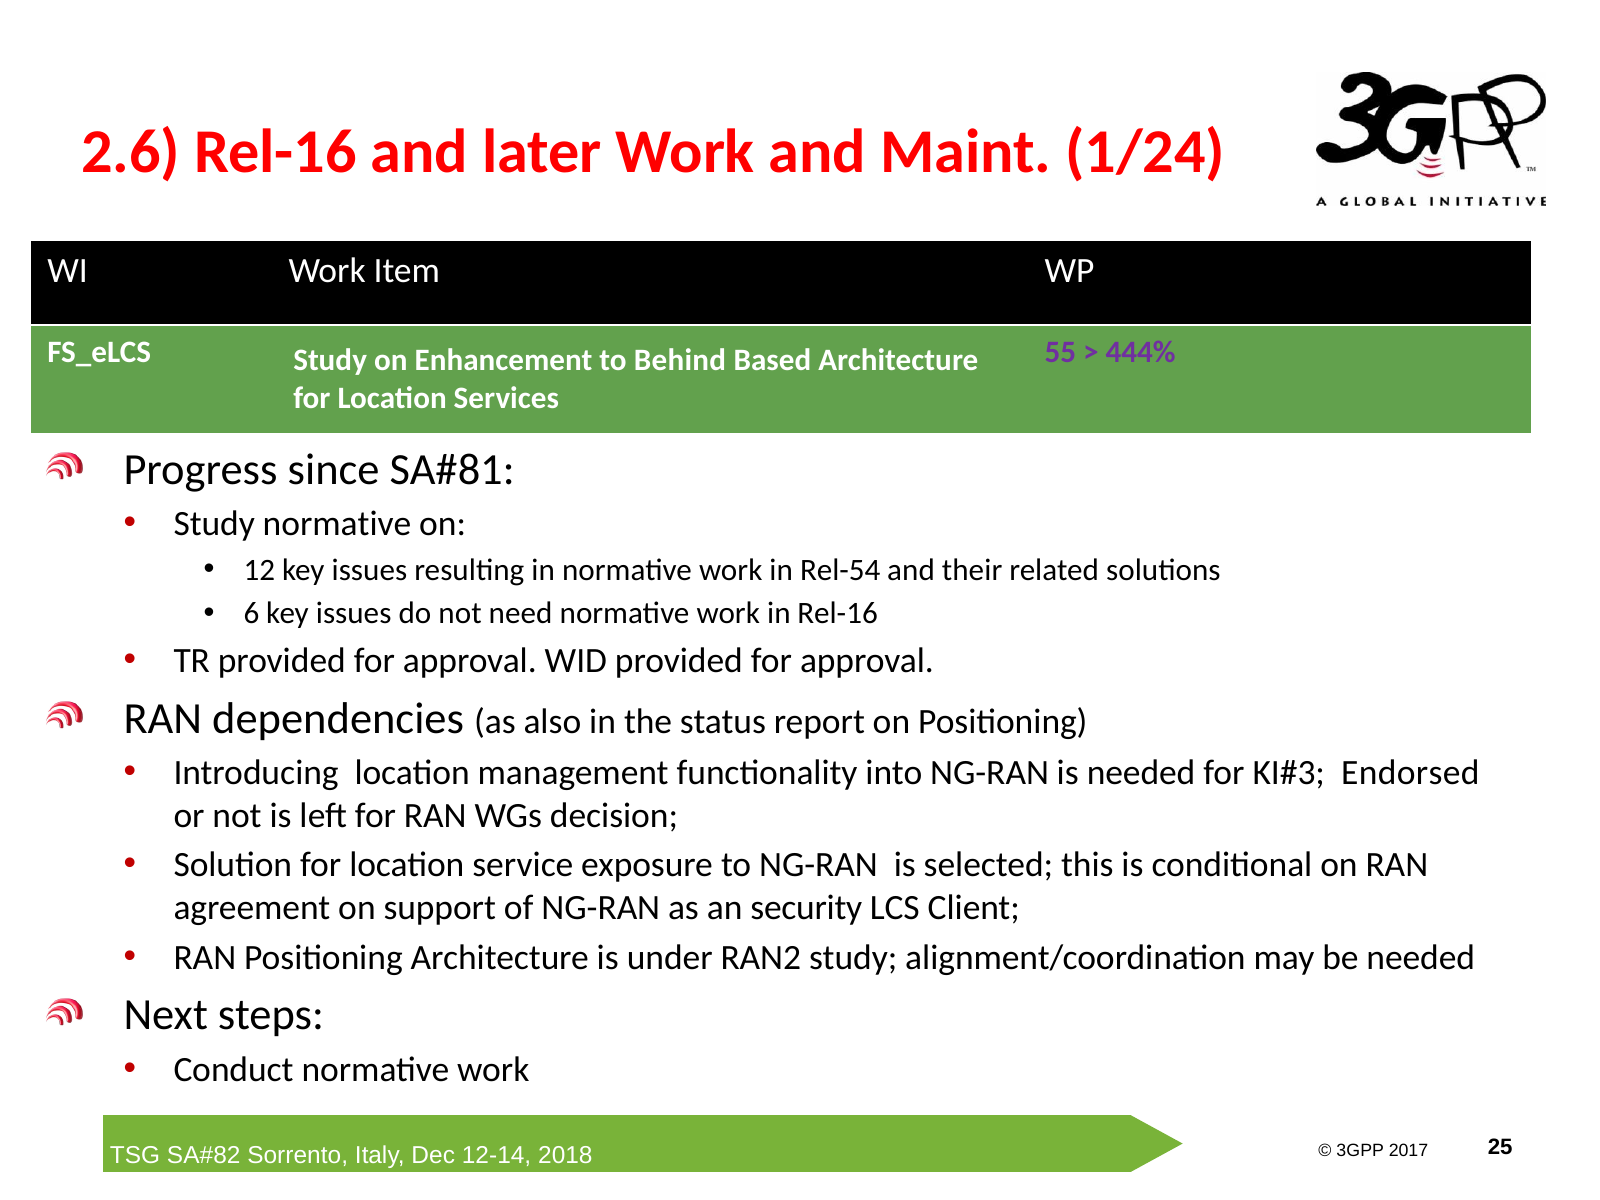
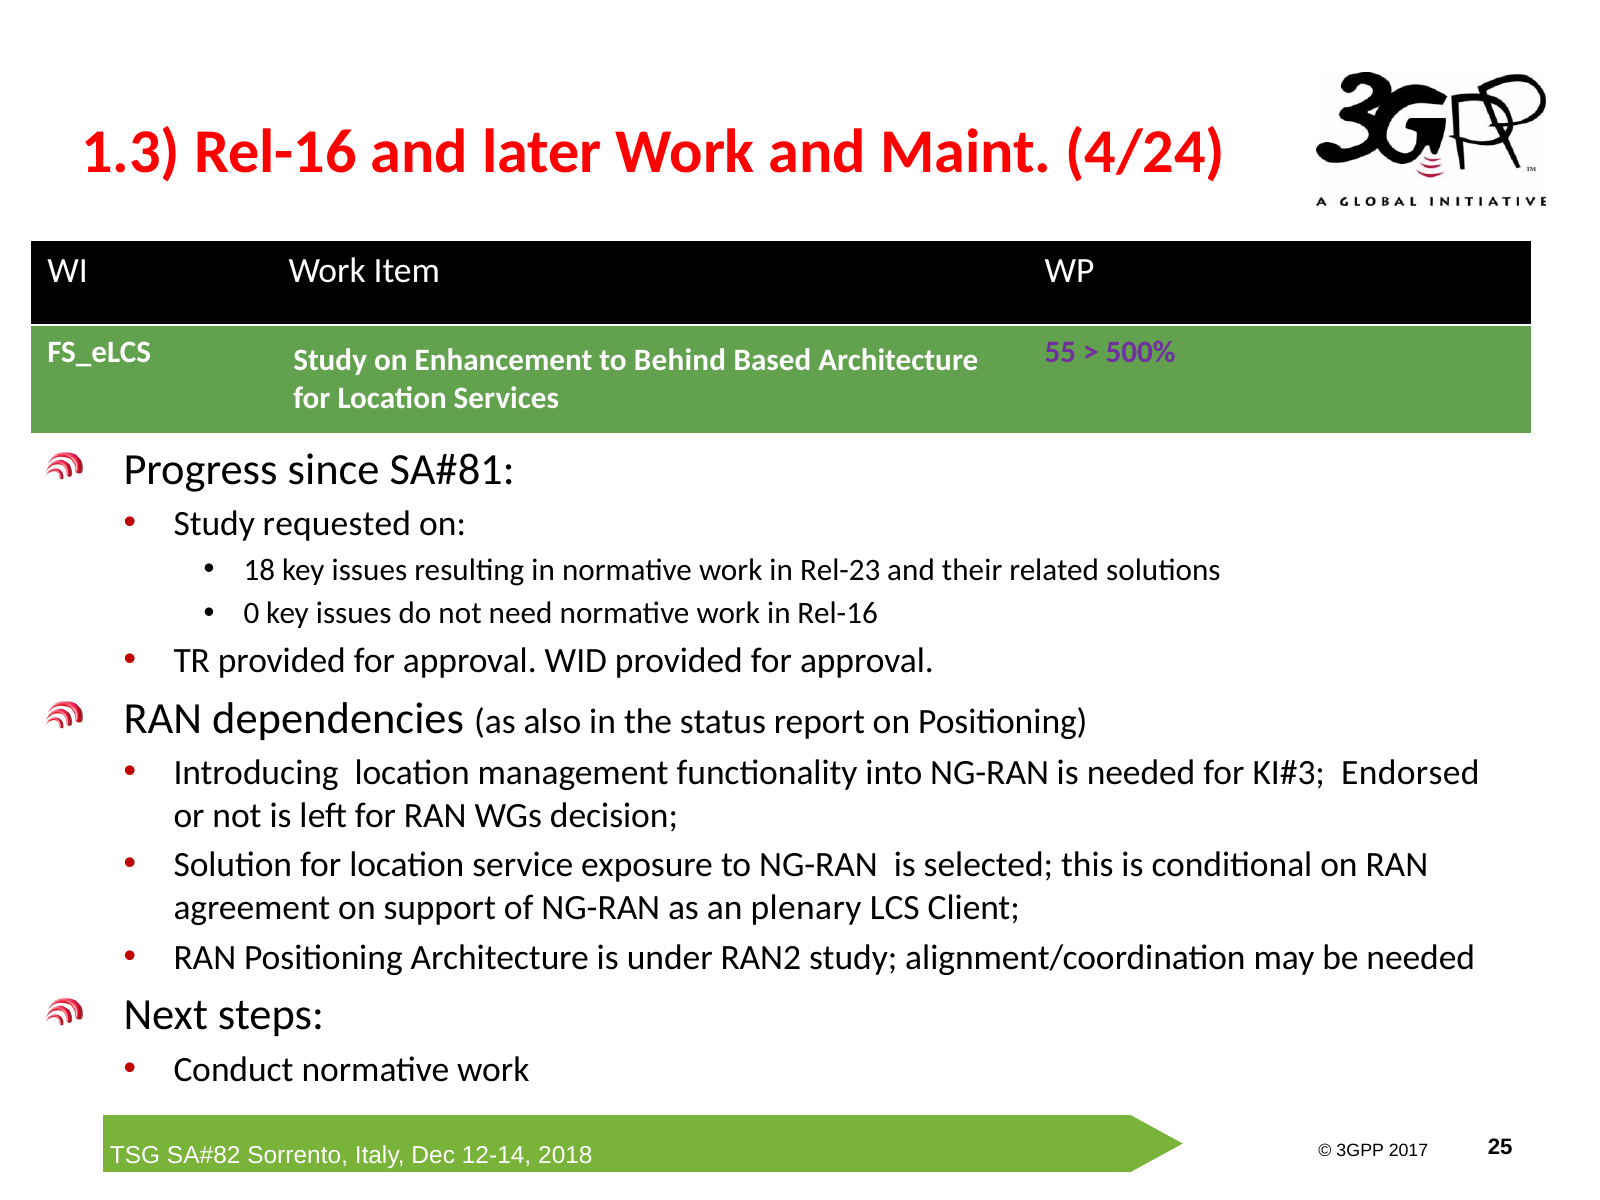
2.6: 2.6 -> 1.3
1/24: 1/24 -> 4/24
444%: 444% -> 500%
Study normative: normative -> requested
12: 12 -> 18
Rel-54: Rel-54 -> Rel-23
6: 6 -> 0
security: security -> plenary
